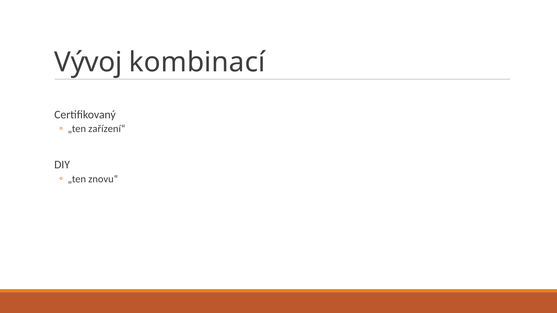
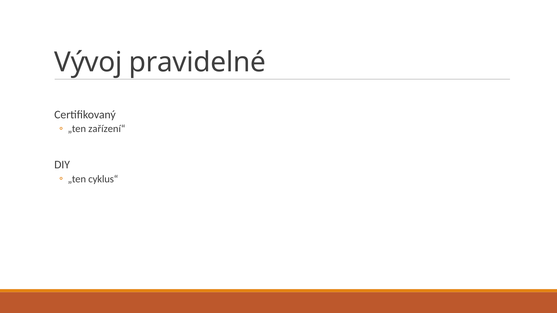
kombinací: kombinací -> pravidelné
znovu“: znovu“ -> cyklus“
